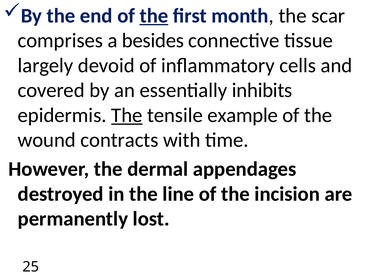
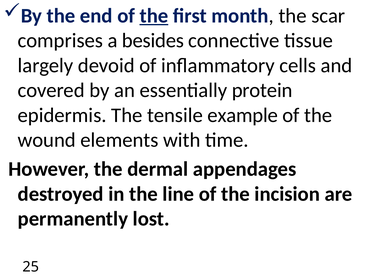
inhibits: inhibits -> protein
The at (127, 115) underline: present -> none
contracts: contracts -> elements
